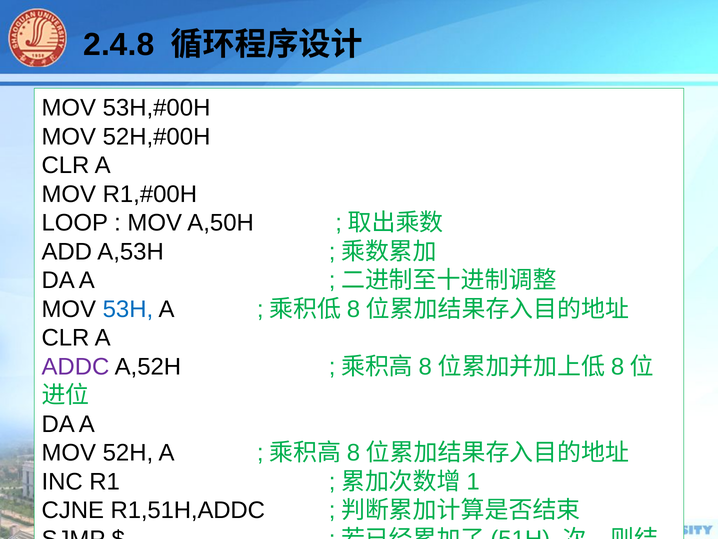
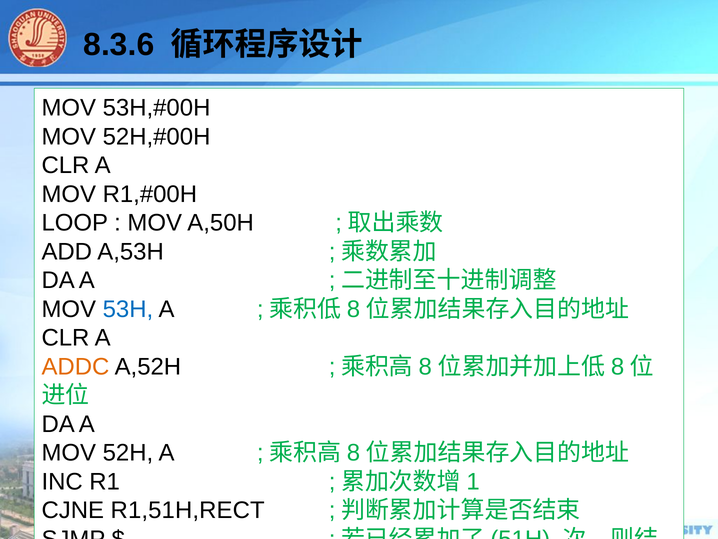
2.4.8: 2.4.8 -> 8.3.6
ADDC colour: purple -> orange
R1,51H,ADDC: R1,51H,ADDC -> R1,51H,RECT
